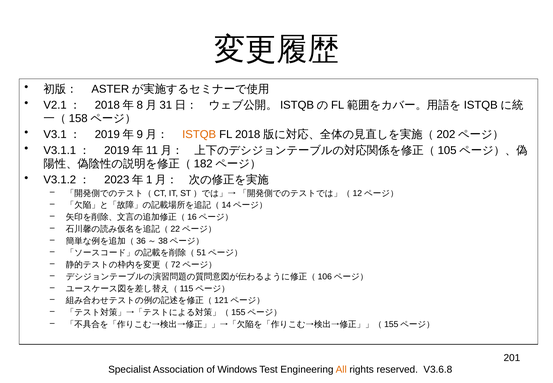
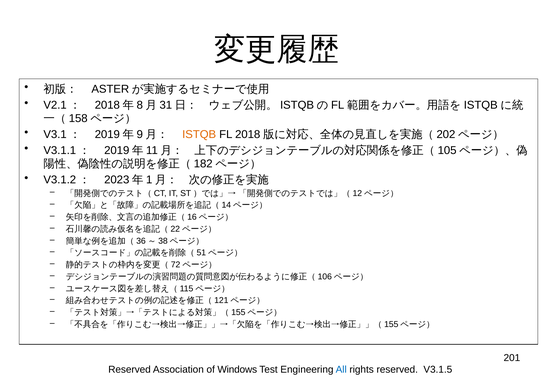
Specialist at (130, 369): Specialist -> Reserved
All colour: orange -> blue
V3.6.8: V3.6.8 -> V3.1.5
